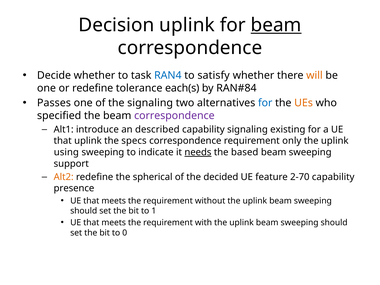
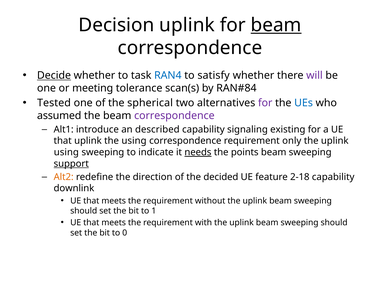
Decide underline: none -> present
will colour: orange -> purple
or redefine: redefine -> meeting
each(s: each(s -> scan(s
Passes: Passes -> Tested
the signaling: signaling -> spherical
for at (265, 103) colour: blue -> purple
UEs colour: orange -> blue
specified: specified -> assumed
the specs: specs -> using
based: based -> points
support underline: none -> present
spherical: spherical -> direction
2-70: 2-70 -> 2-18
presence: presence -> downlink
